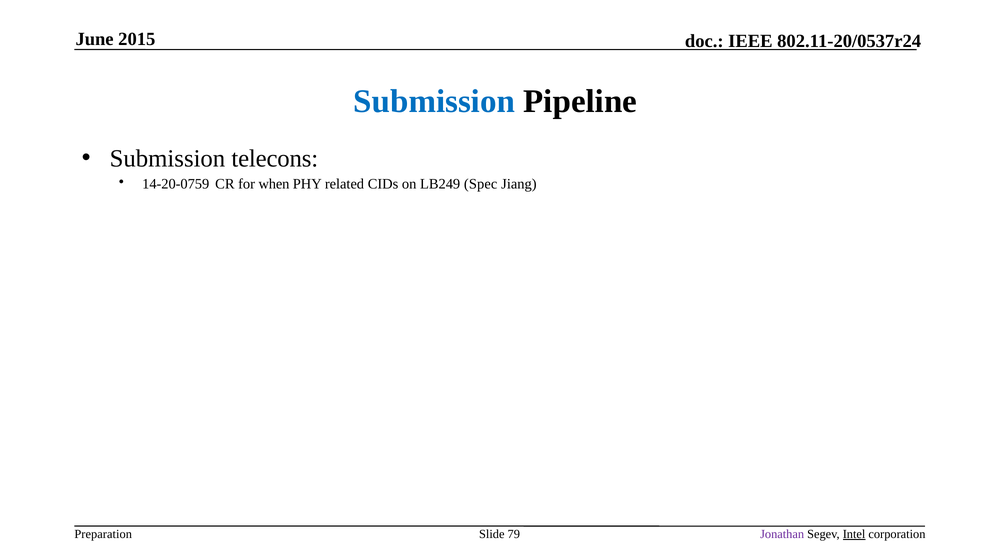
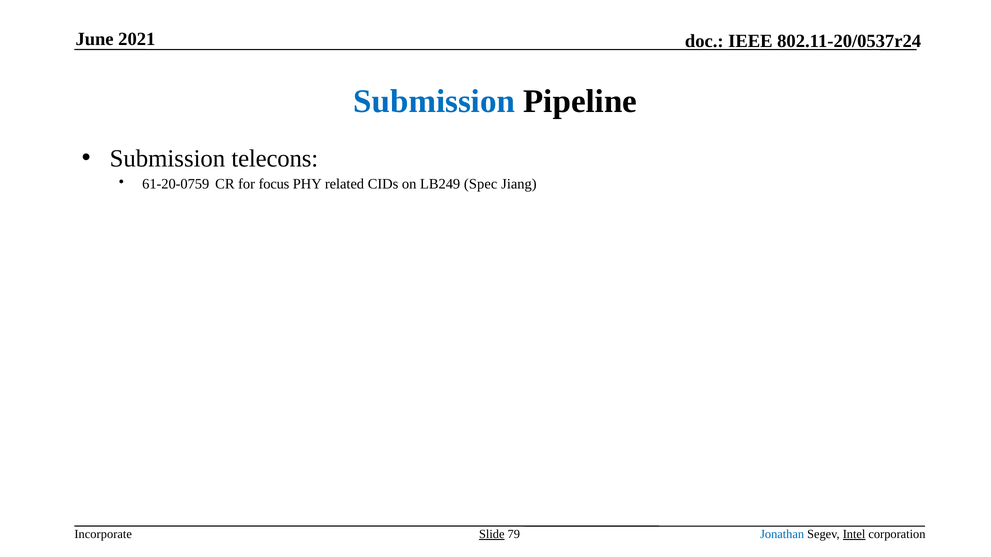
2015: 2015 -> 2021
14-20-0759: 14-20-0759 -> 61-20-0759
when: when -> focus
Preparation: Preparation -> Incorporate
Slide underline: none -> present
Jonathan colour: purple -> blue
